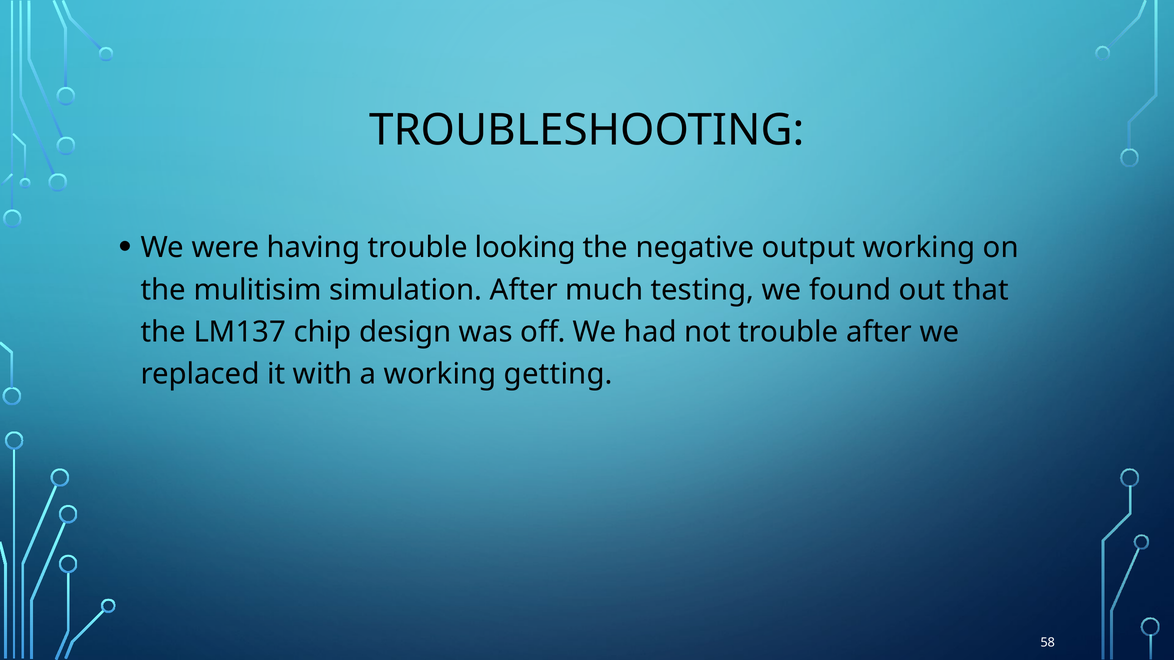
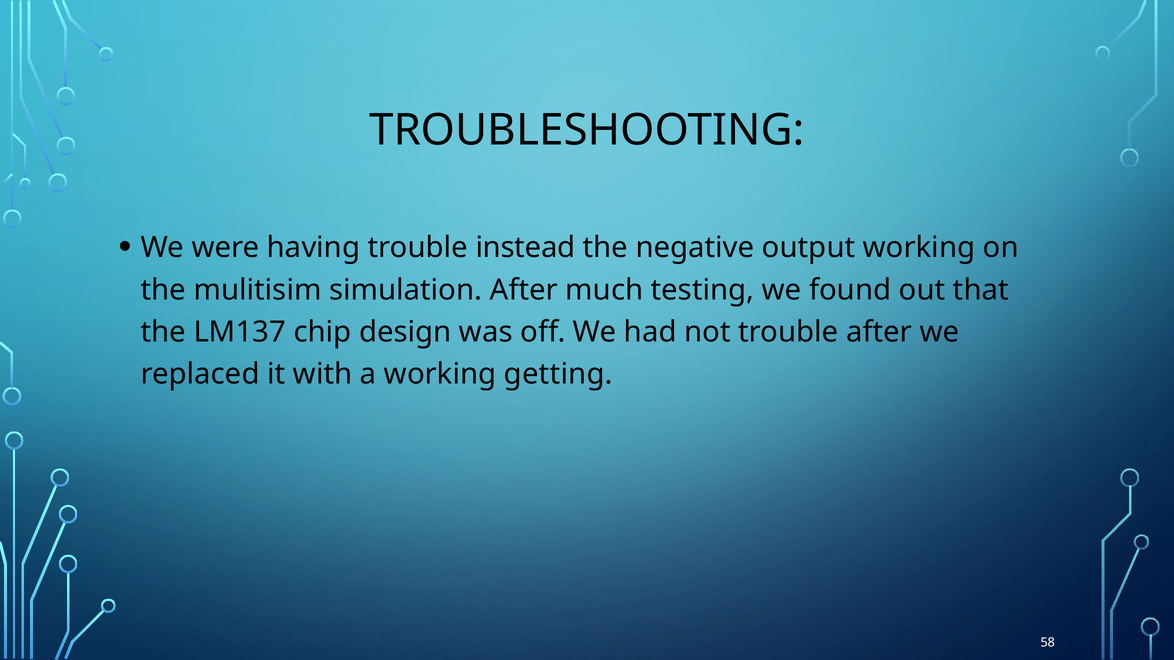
looking: looking -> instead
